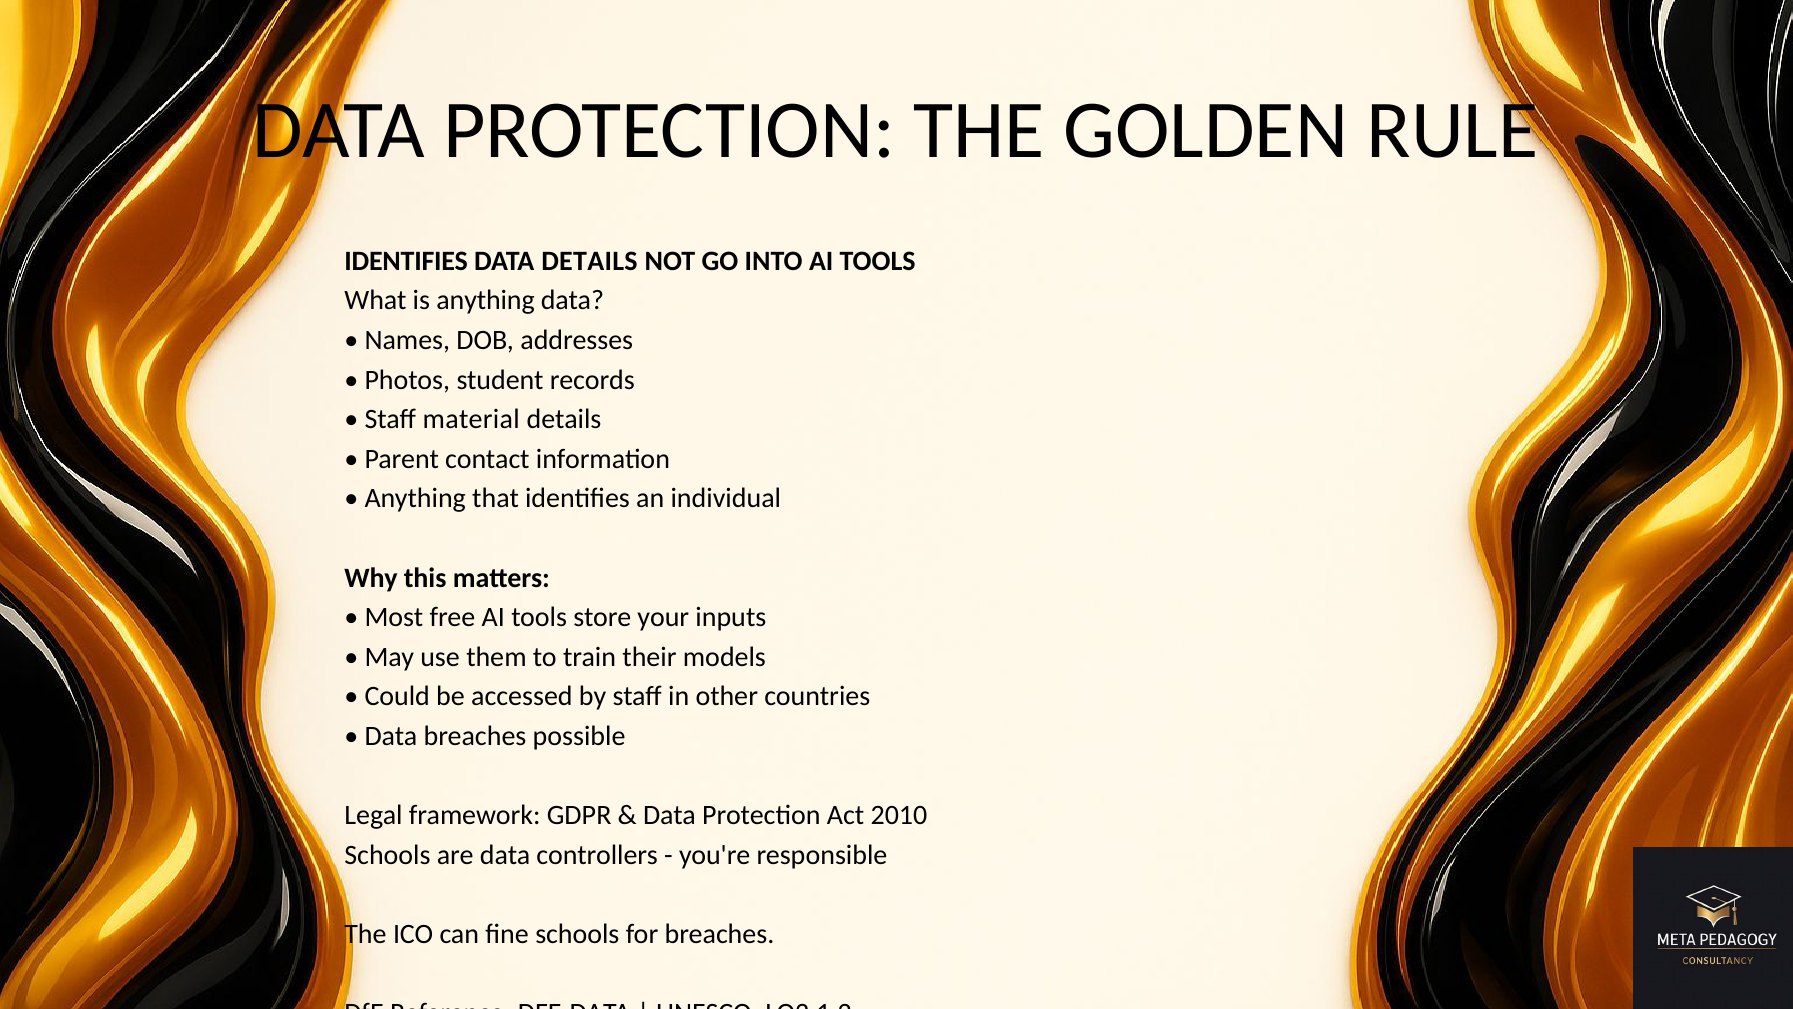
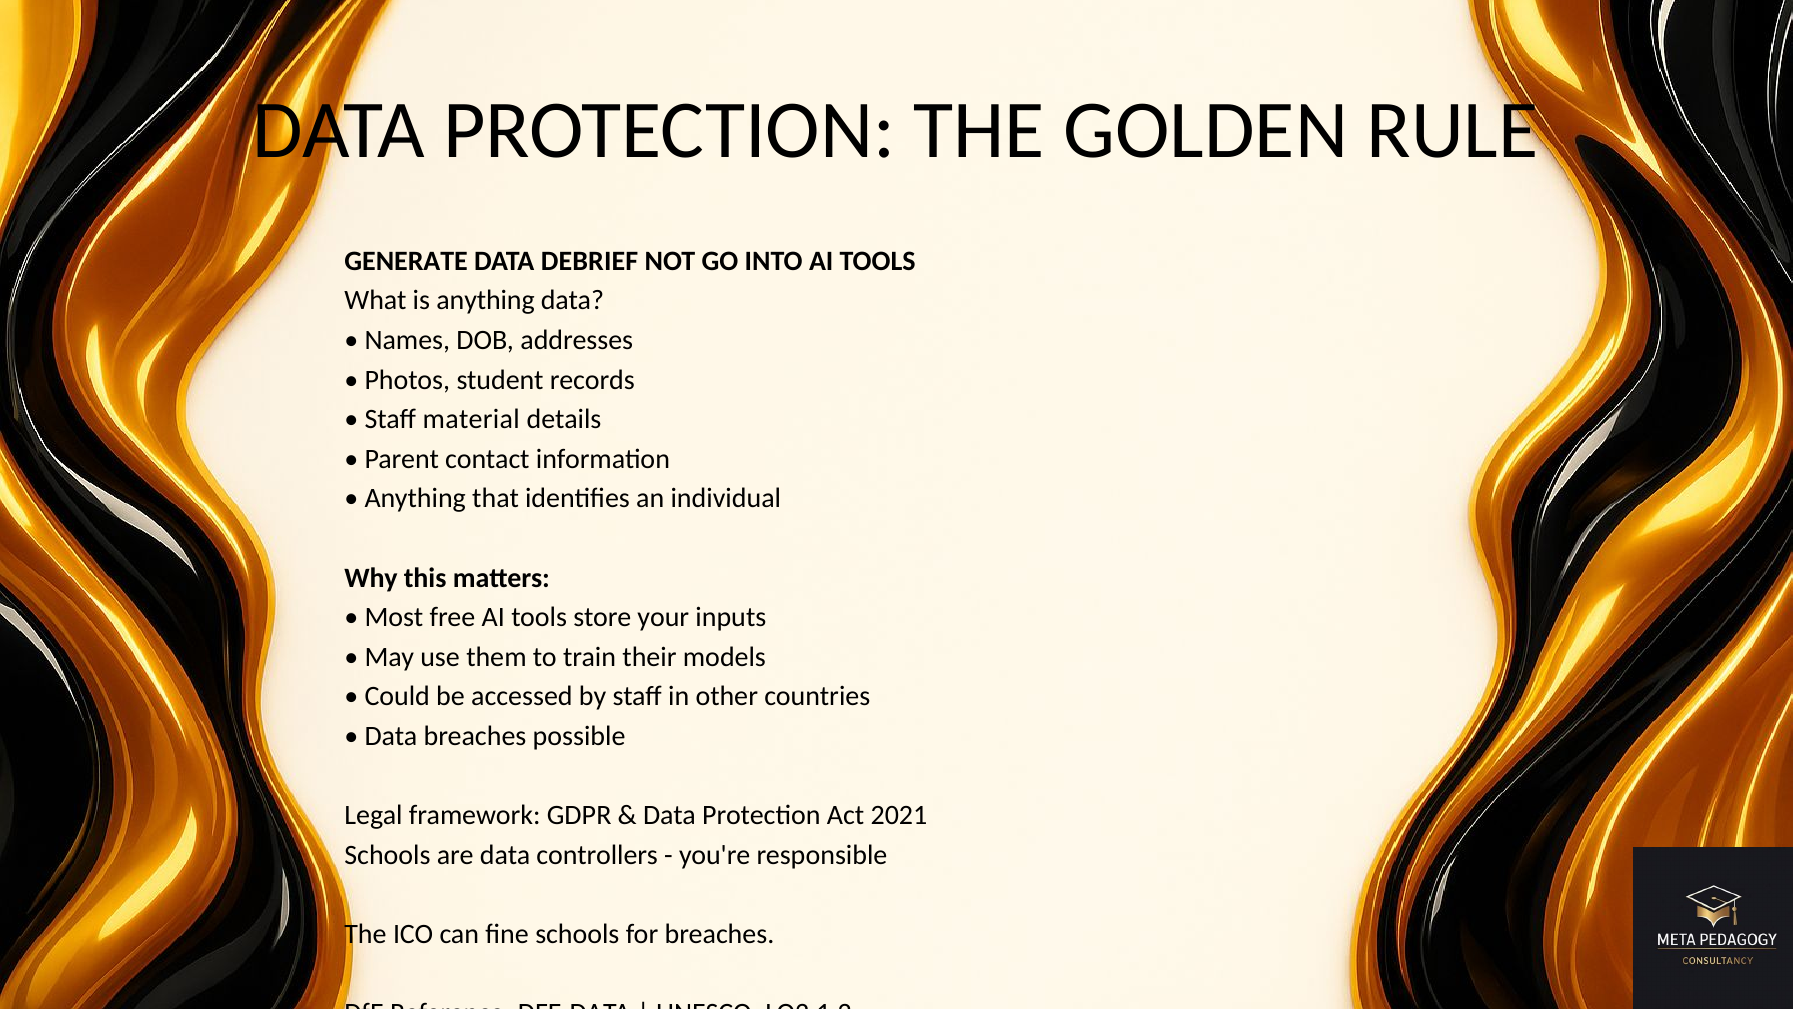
IDENTIFIES at (406, 261): IDENTIFIES -> GENERATE
DATA DETAILS: DETAILS -> DEBRIEF
2010: 2010 -> 2021
